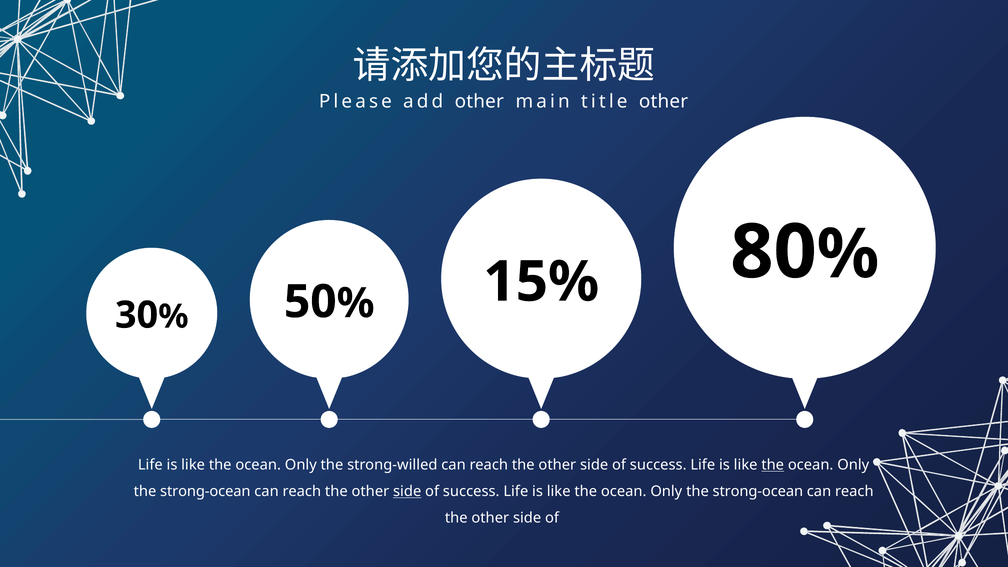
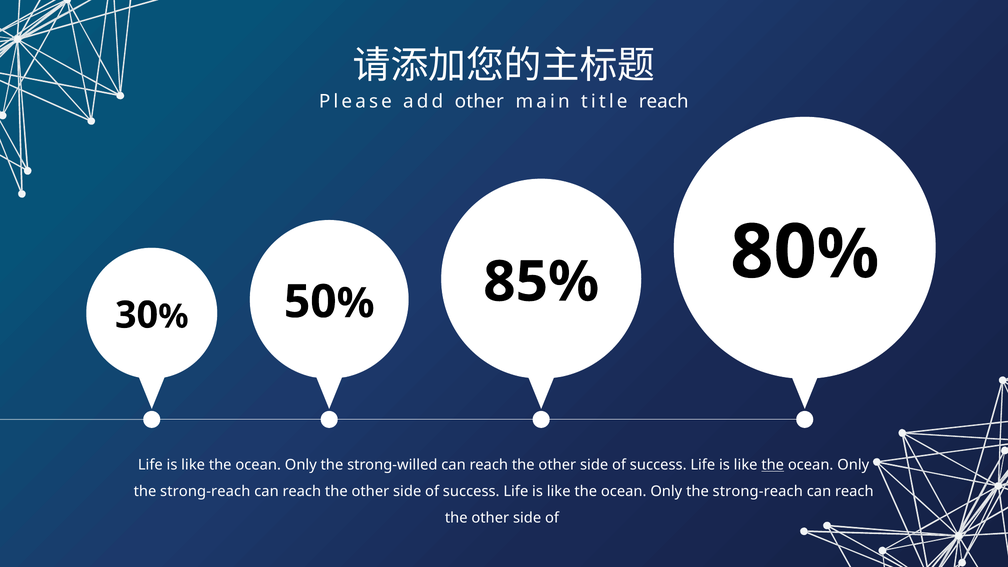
title other: other -> reach
15%: 15% -> 85%
strong-ocean at (205, 491): strong-ocean -> strong-reach
side at (407, 491) underline: present -> none
strong-ocean at (758, 491): strong-ocean -> strong-reach
